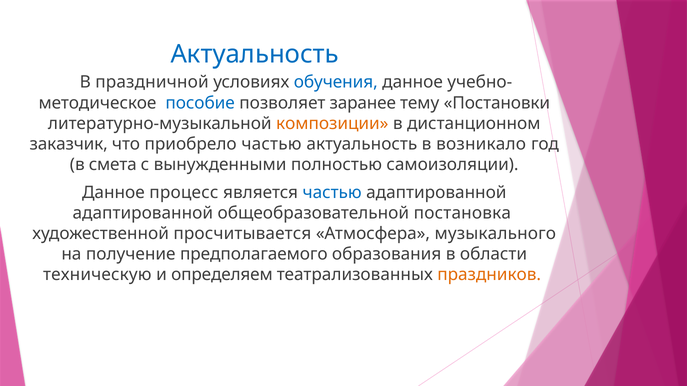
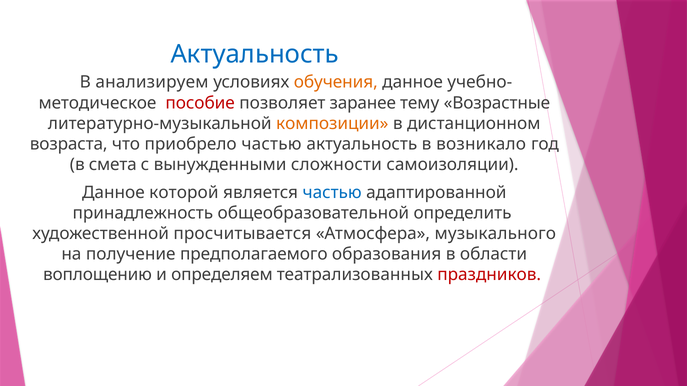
праздничной: праздничной -> анализируем
обучения colour: blue -> orange
пособие colour: blue -> red
Постановки: Постановки -> Возрастные
заказчик: заказчик -> возраста
полностью: полностью -> сложности
процесс: процесс -> которой
адаптированной at (143, 213): адаптированной -> принадлежность
постановка: постановка -> определить
техническую: техническую -> воплощению
праздников colour: orange -> red
